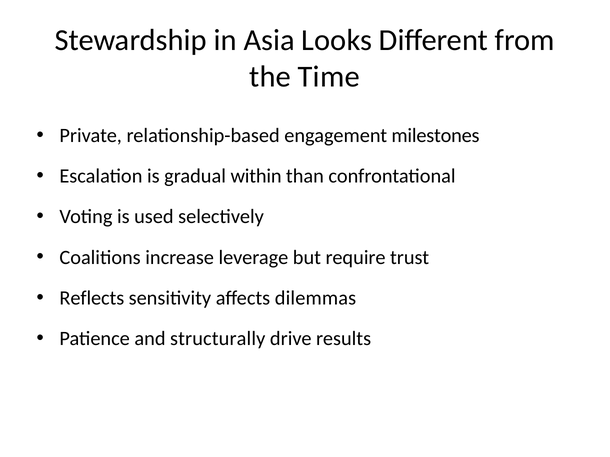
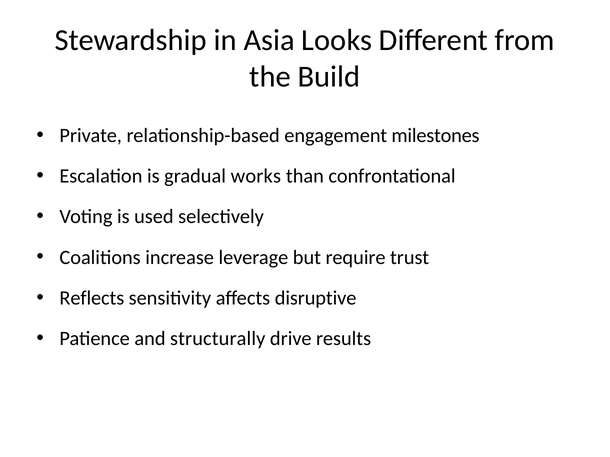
Time: Time -> Build
within: within -> works
dilemmas: dilemmas -> disruptive
